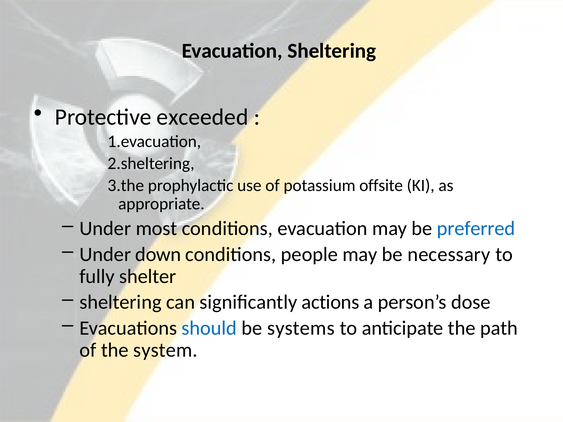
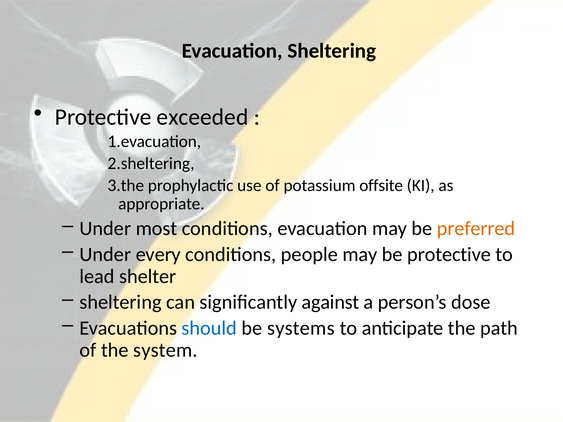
preferred colour: blue -> orange
down: down -> every
be necessary: necessary -> protective
fully: fully -> lead
actions: actions -> against
